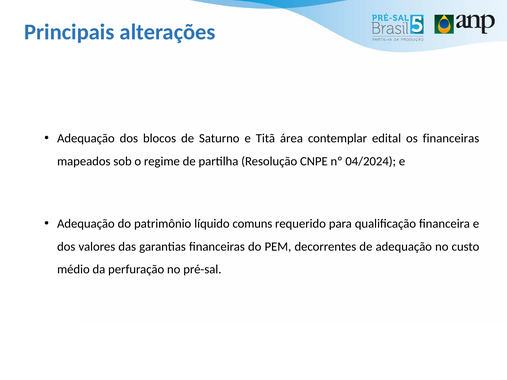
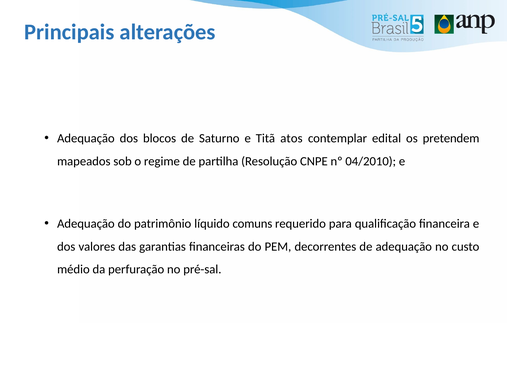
área: área -> atos
os financeiras: financeiras -> pretendem
04/2024: 04/2024 -> 04/2010
